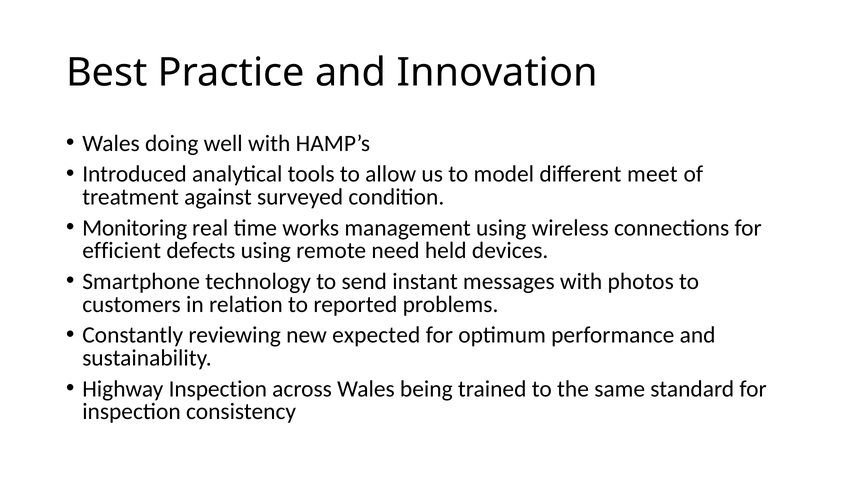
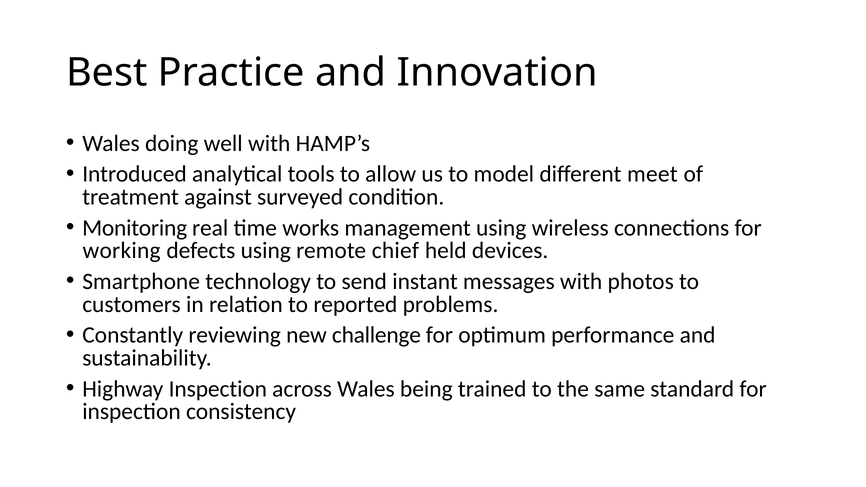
efficient: efficient -> working
need: need -> chief
expected: expected -> challenge
